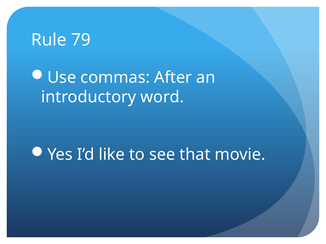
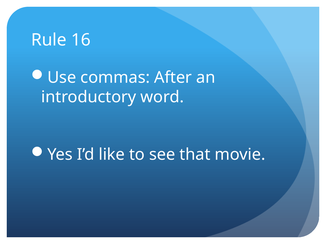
79: 79 -> 16
